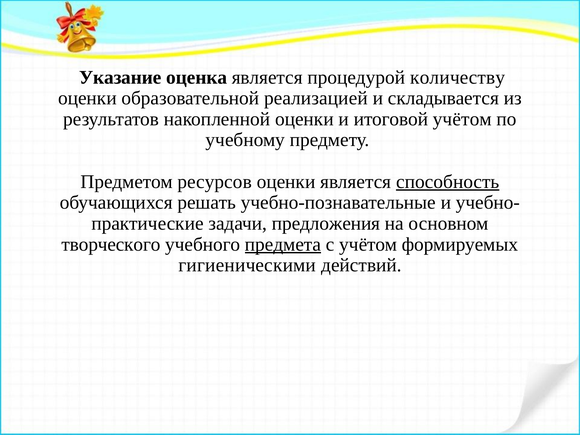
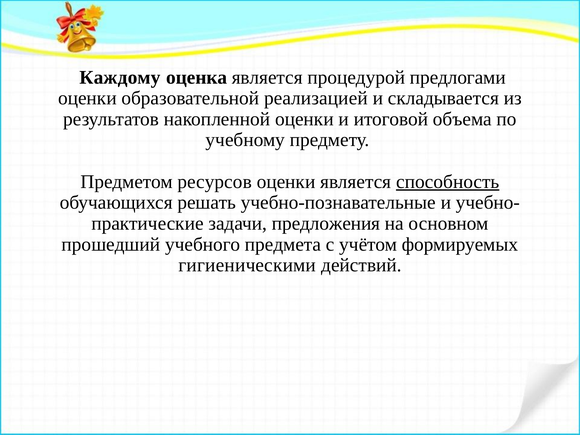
Указание: Указание -> Каждому
количеству: количеству -> предлогами
итоговой учётом: учётом -> объема
творческого: творческого -> прошедший
предмета underline: present -> none
